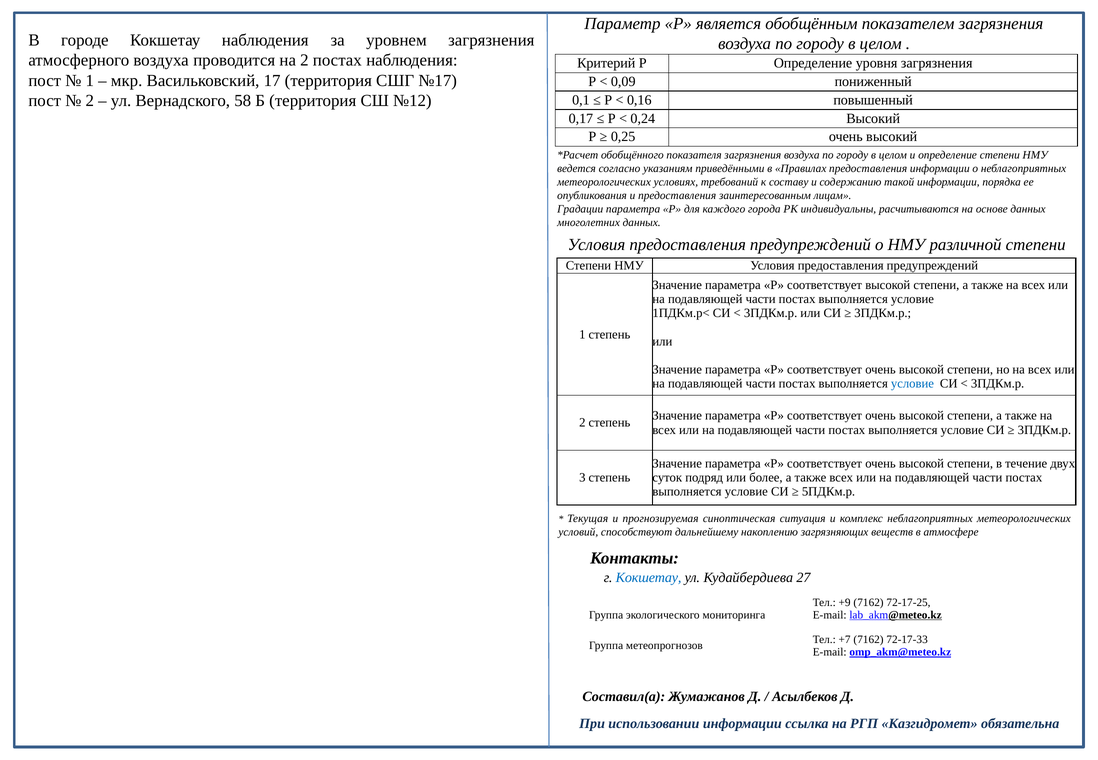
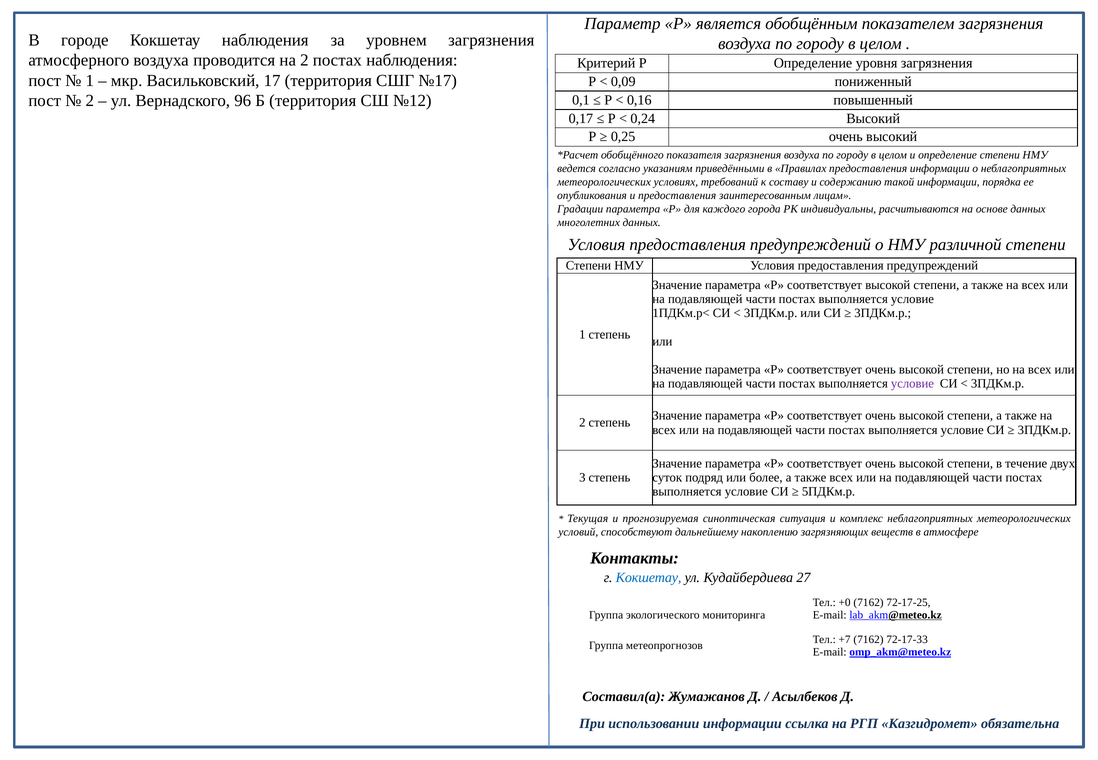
58: 58 -> 96
условие at (912, 384) colour: blue -> purple
+9: +9 -> +0
